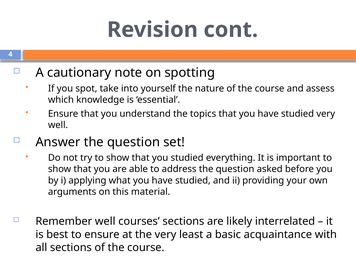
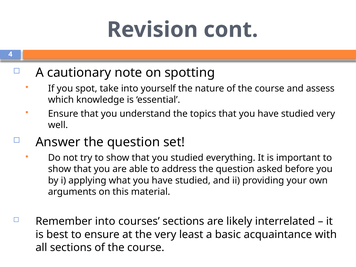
Remember well: well -> into
